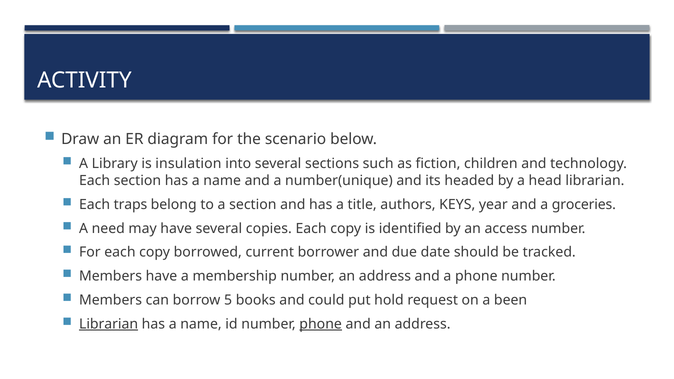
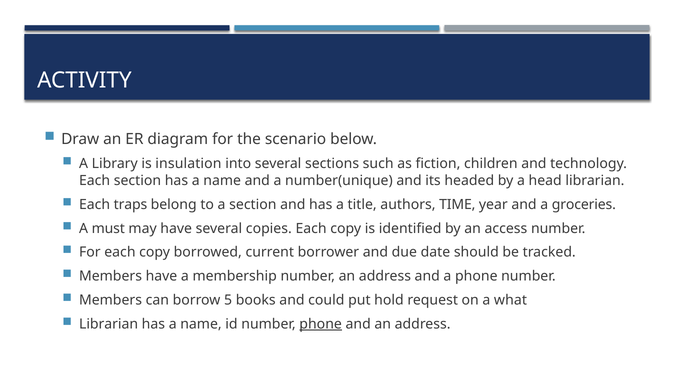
KEYS: KEYS -> TIME
need: need -> must
been: been -> what
Librarian at (109, 324) underline: present -> none
